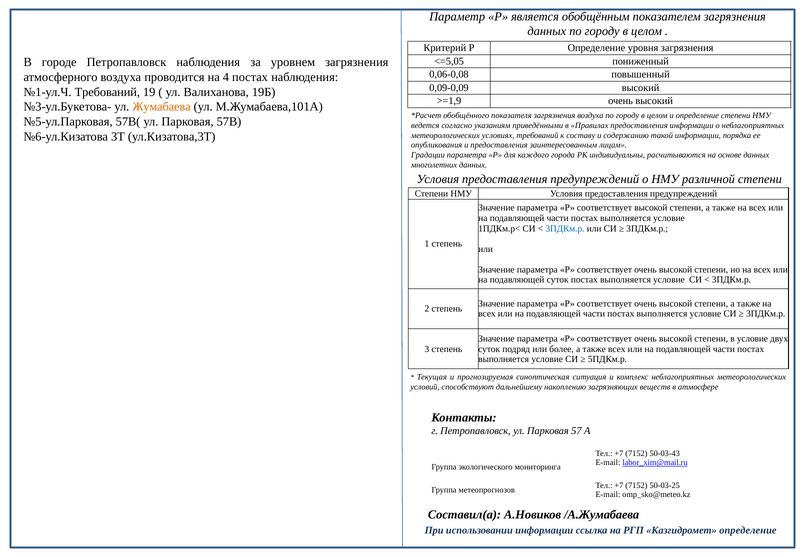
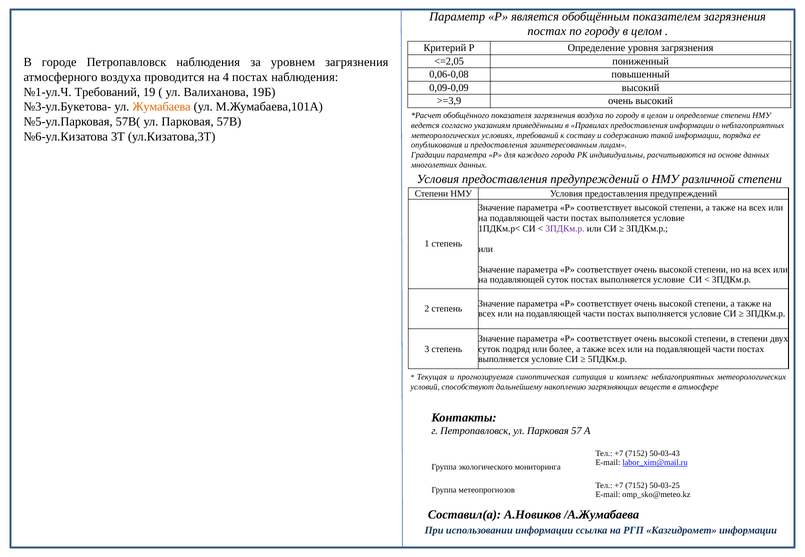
данных at (547, 31): данных -> постах
<=5,05: <=5,05 -> <=2,05
>=1,9: >=1,9 -> >=3,9
3ПДКм.р at (565, 229) colour: blue -> purple
в условие: условие -> степени
Казгидромет определение: определение -> информации
